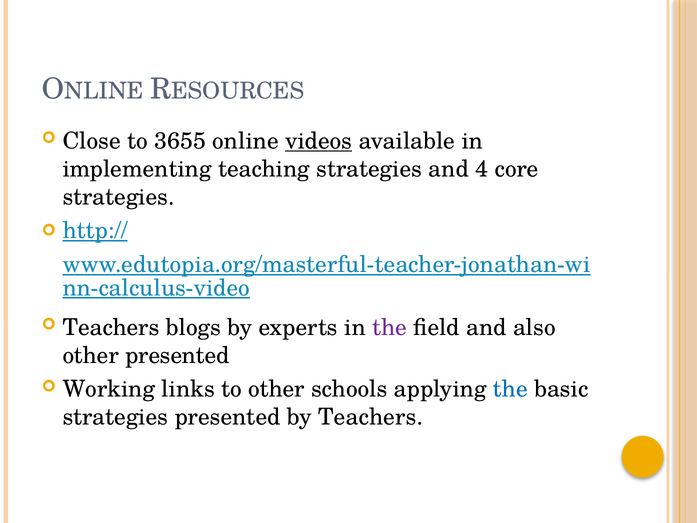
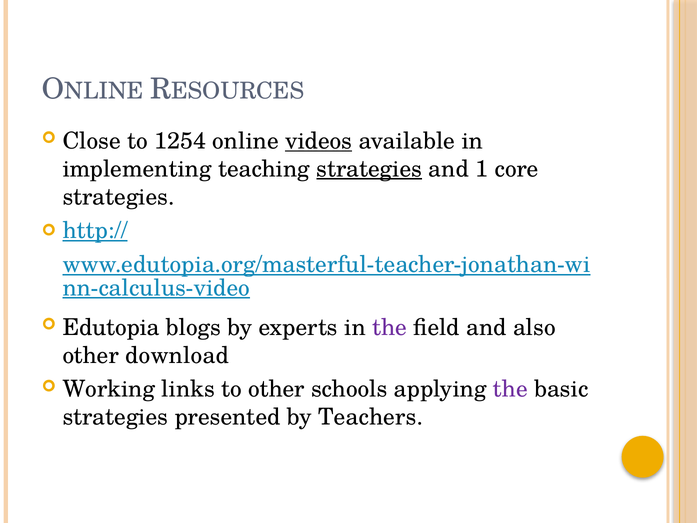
3655: 3655 -> 1254
strategies at (369, 169) underline: none -> present
4: 4 -> 1
Teachers at (111, 328): Teachers -> Edutopia
other presented: presented -> download
the at (510, 389) colour: blue -> purple
